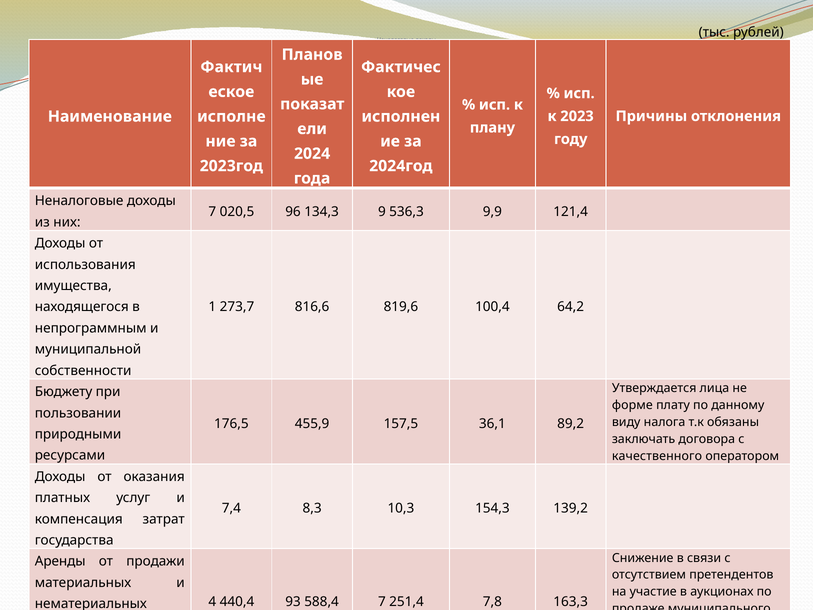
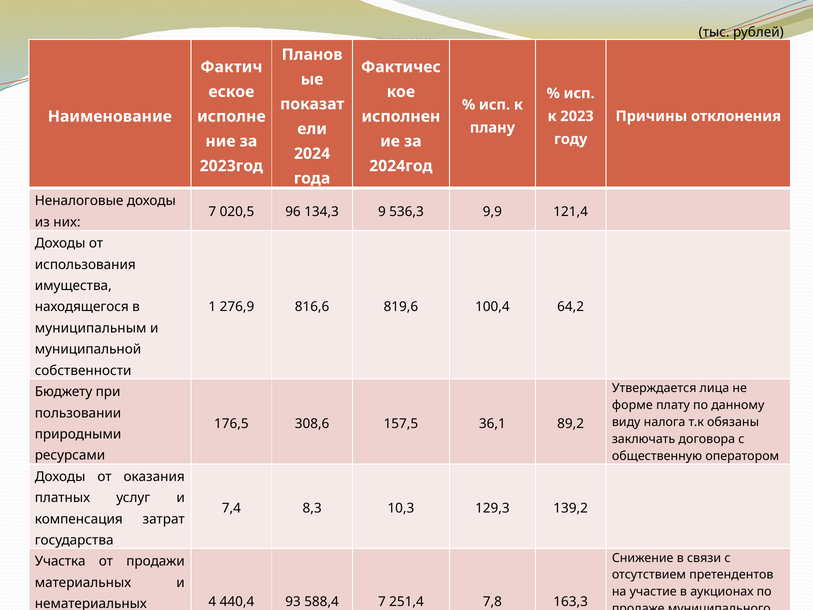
273,7: 273,7 -> 276,9
непрограммным: непрограммным -> муниципальным
455,9: 455,9 -> 308,6
качественного: качественного -> общественную
154,3: 154,3 -> 129,3
Аренды: Аренды -> Участка
